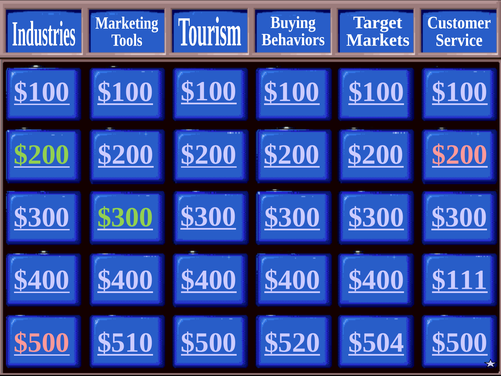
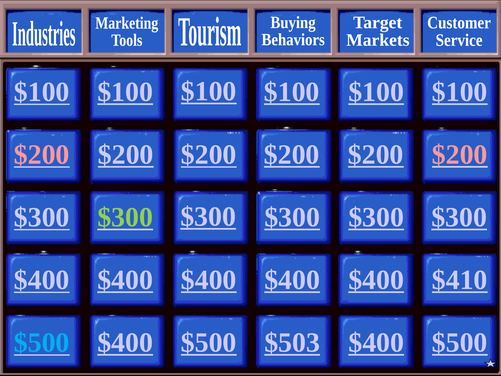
$200 at (42, 155) colour: light green -> pink
$111: $111 -> $410
$510 at (125, 342): $510 -> $400
$520: $520 -> $503
$504 at (376, 342): $504 -> $400
$500 at (42, 343) colour: pink -> light blue
